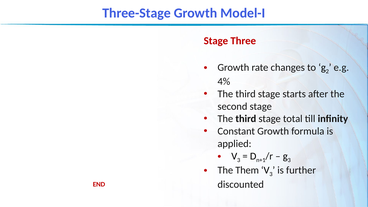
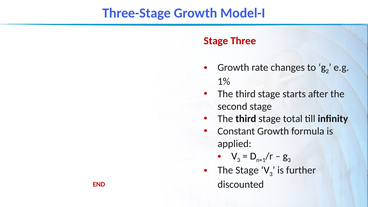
4%: 4% -> 1%
The Them: Them -> Stage
